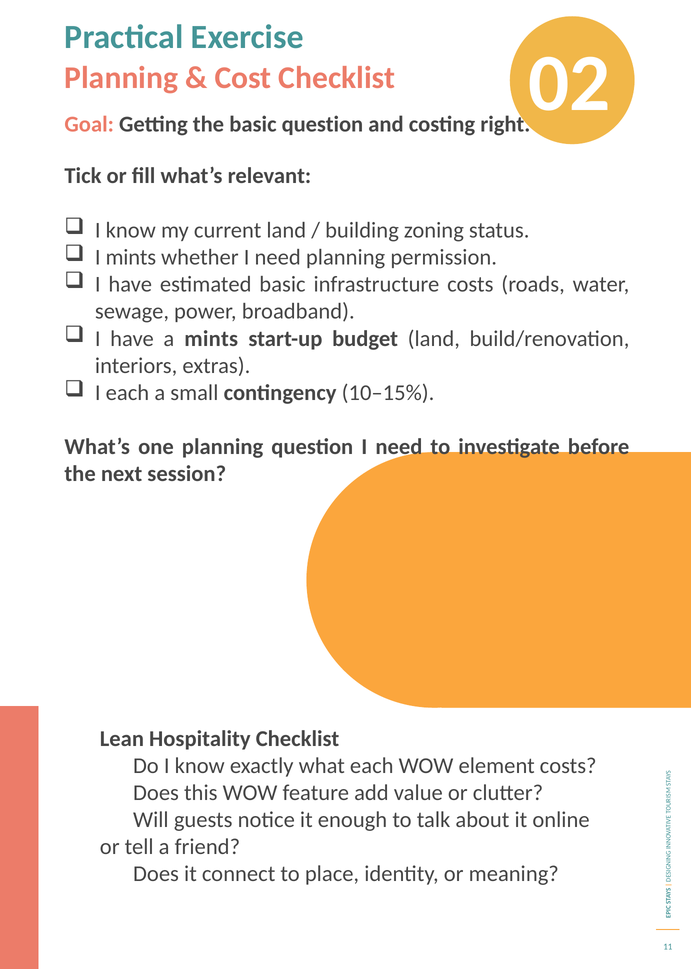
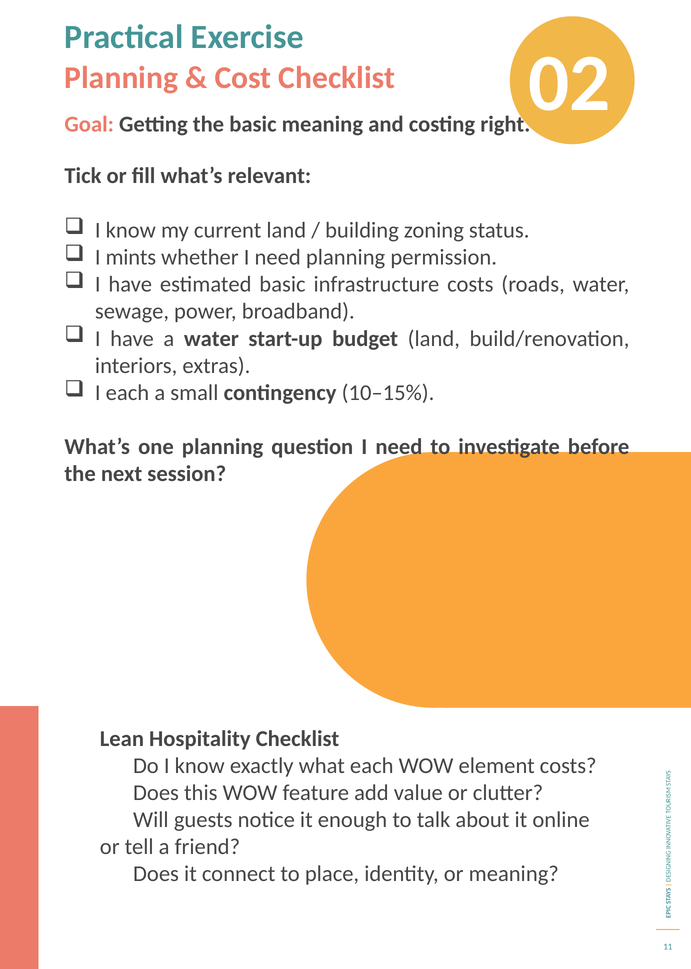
basic question: question -> meaning
a mints: mints -> water
